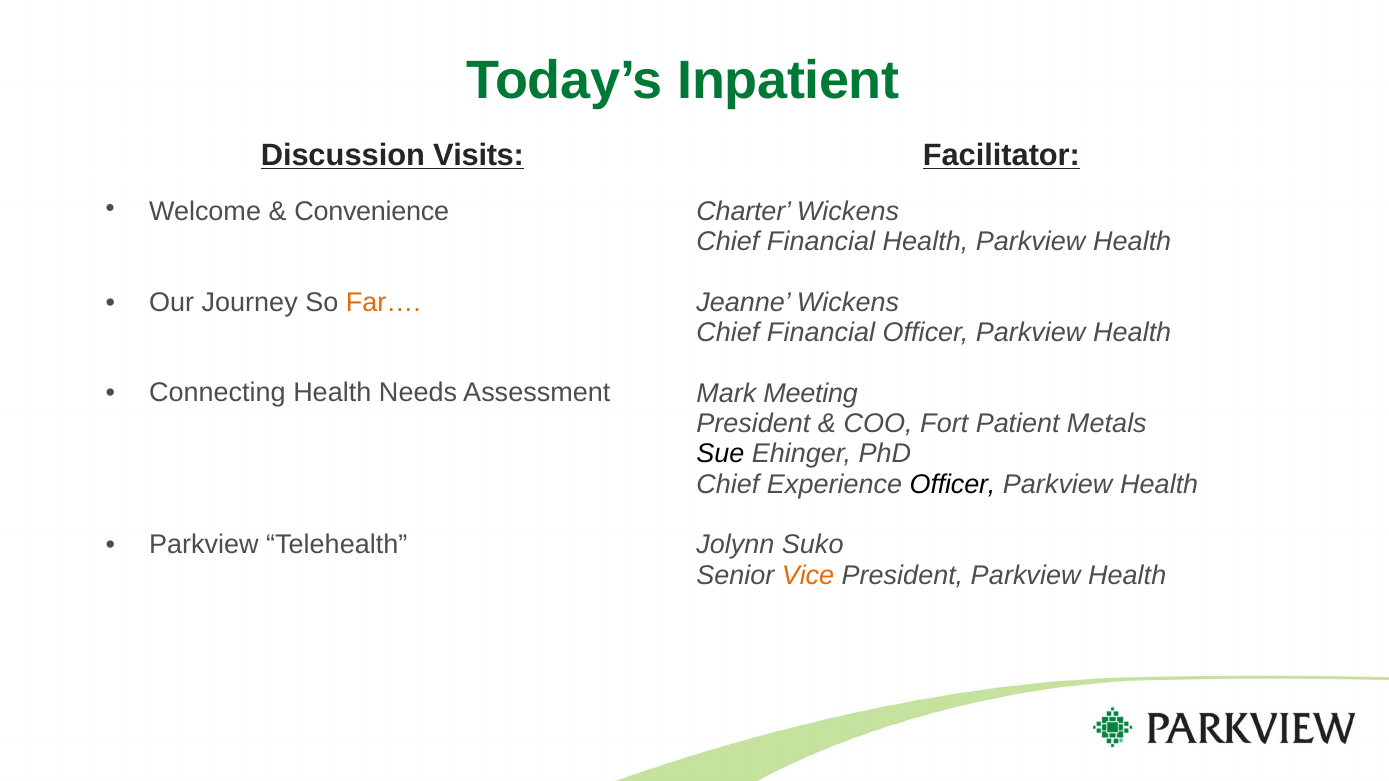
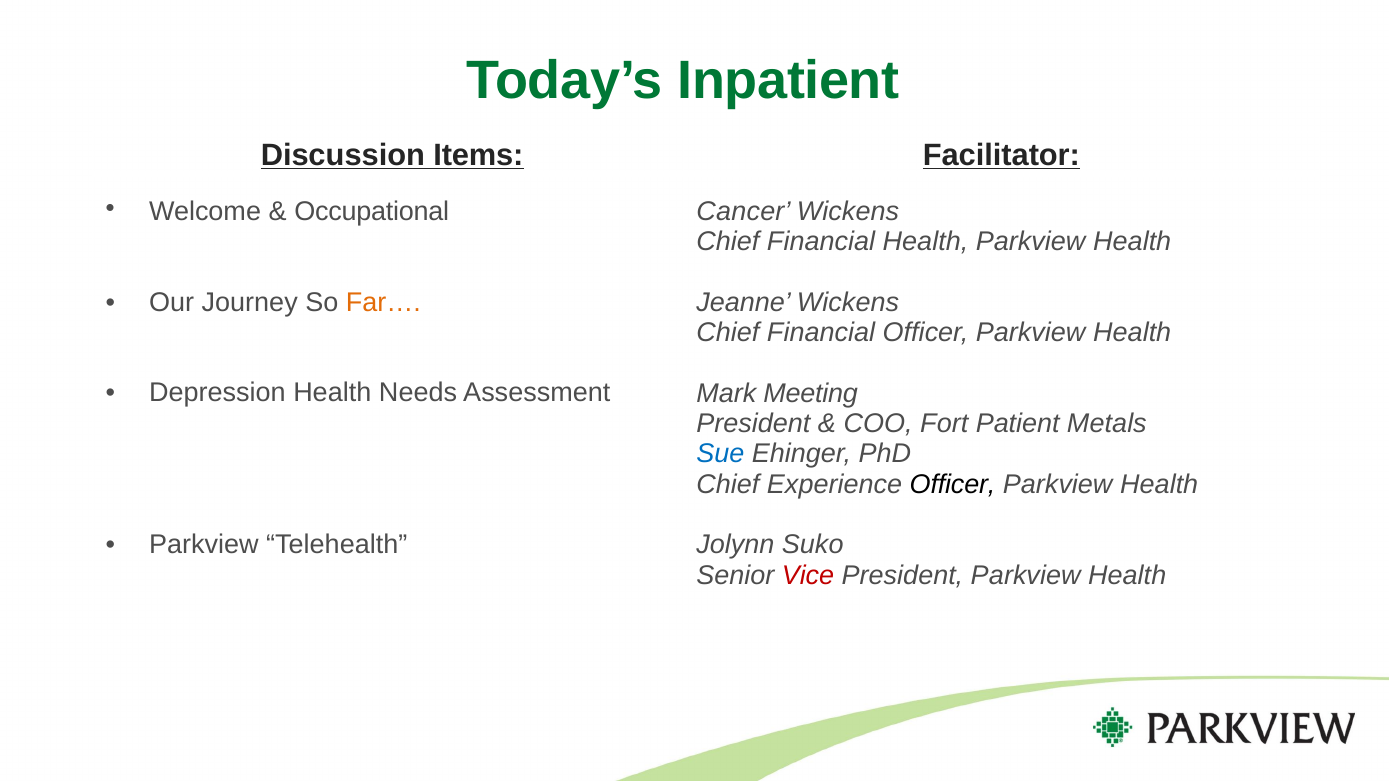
Visits: Visits -> Items
Convenience: Convenience -> Occupational
Charter: Charter -> Cancer
Connecting: Connecting -> Depression
Sue colour: black -> blue
Vice colour: orange -> red
